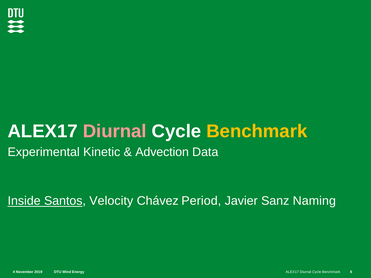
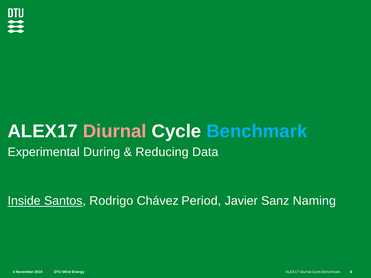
Benchmark at (257, 131) colour: yellow -> light blue
Kinetic: Kinetic -> During
Advection: Advection -> Reducing
Velocity: Velocity -> Rodrigo
